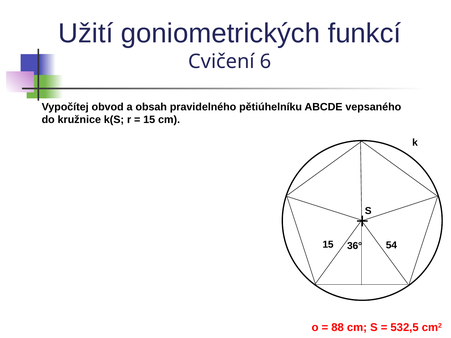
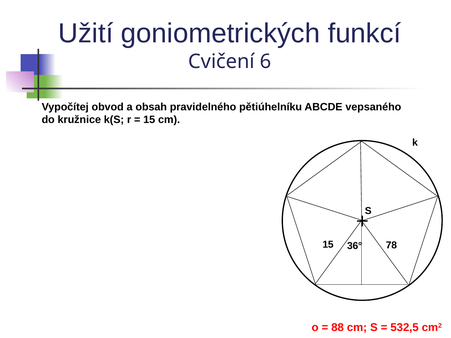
54: 54 -> 78
